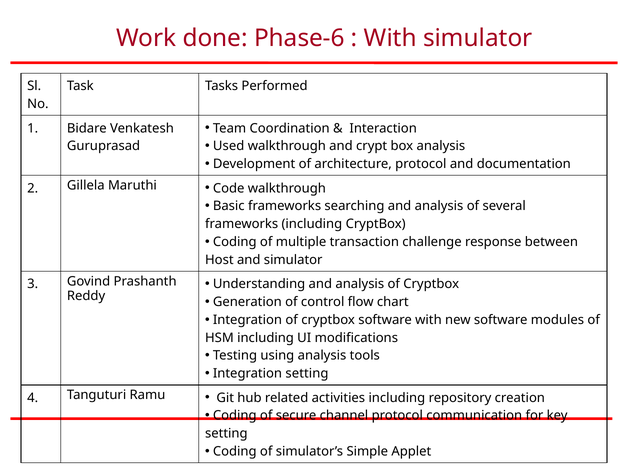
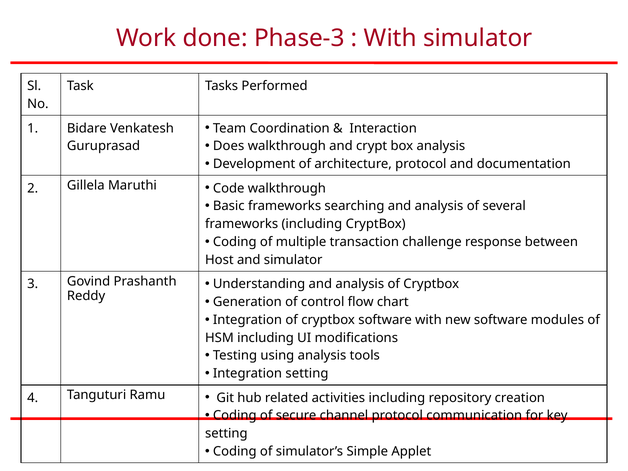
Phase-6: Phase-6 -> Phase-3
Used: Used -> Does
